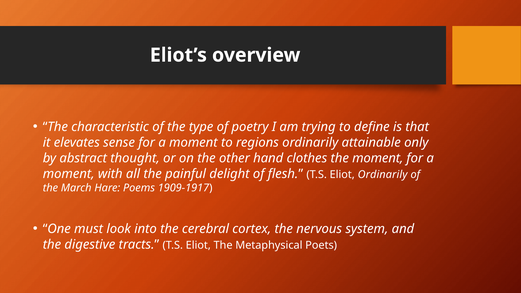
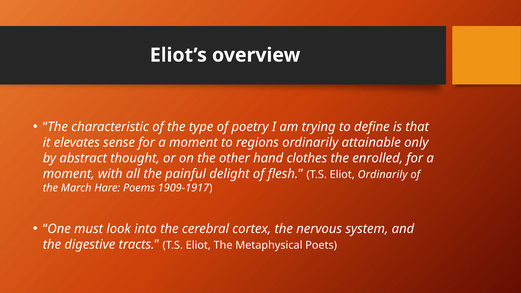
the moment: moment -> enrolled
